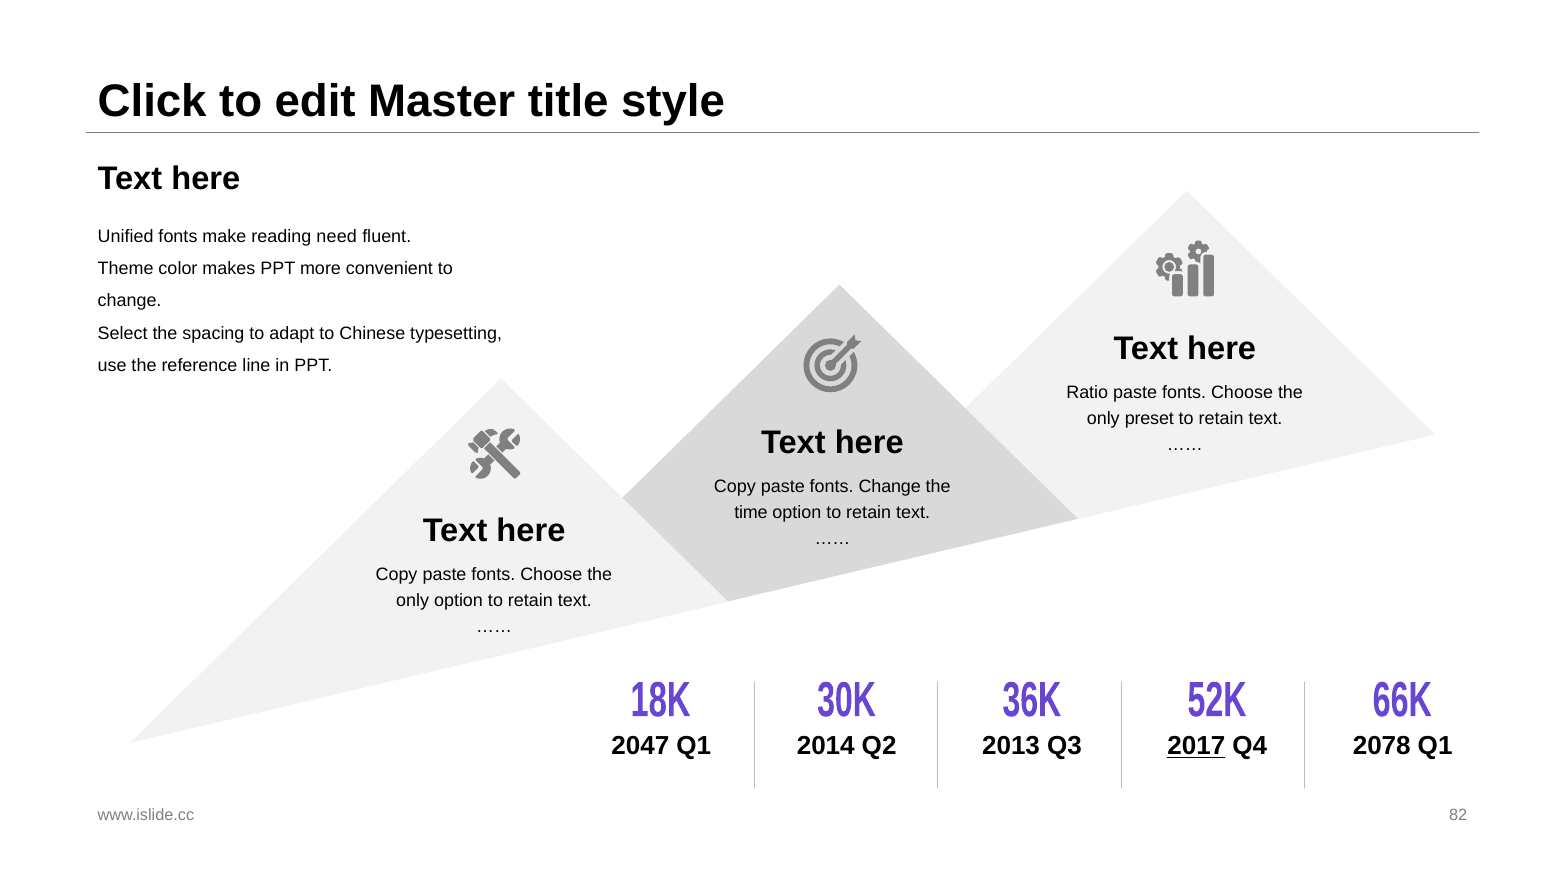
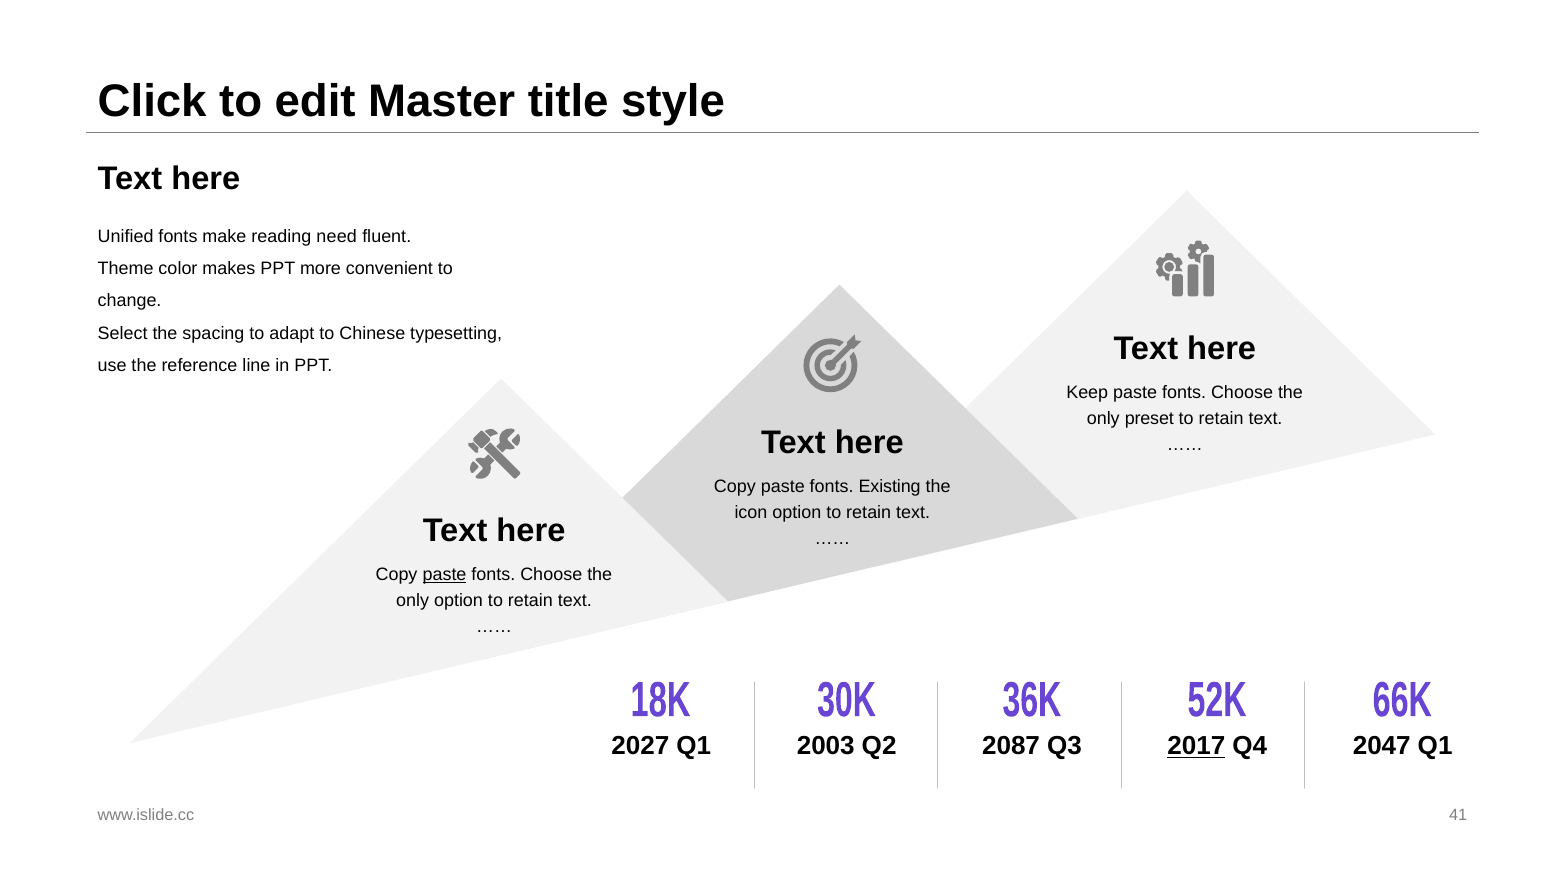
Ratio: Ratio -> Keep
fonts Change: Change -> Existing
time: time -> icon
paste at (444, 575) underline: none -> present
2047: 2047 -> 2027
2014: 2014 -> 2003
2013: 2013 -> 2087
2078: 2078 -> 2047
82: 82 -> 41
